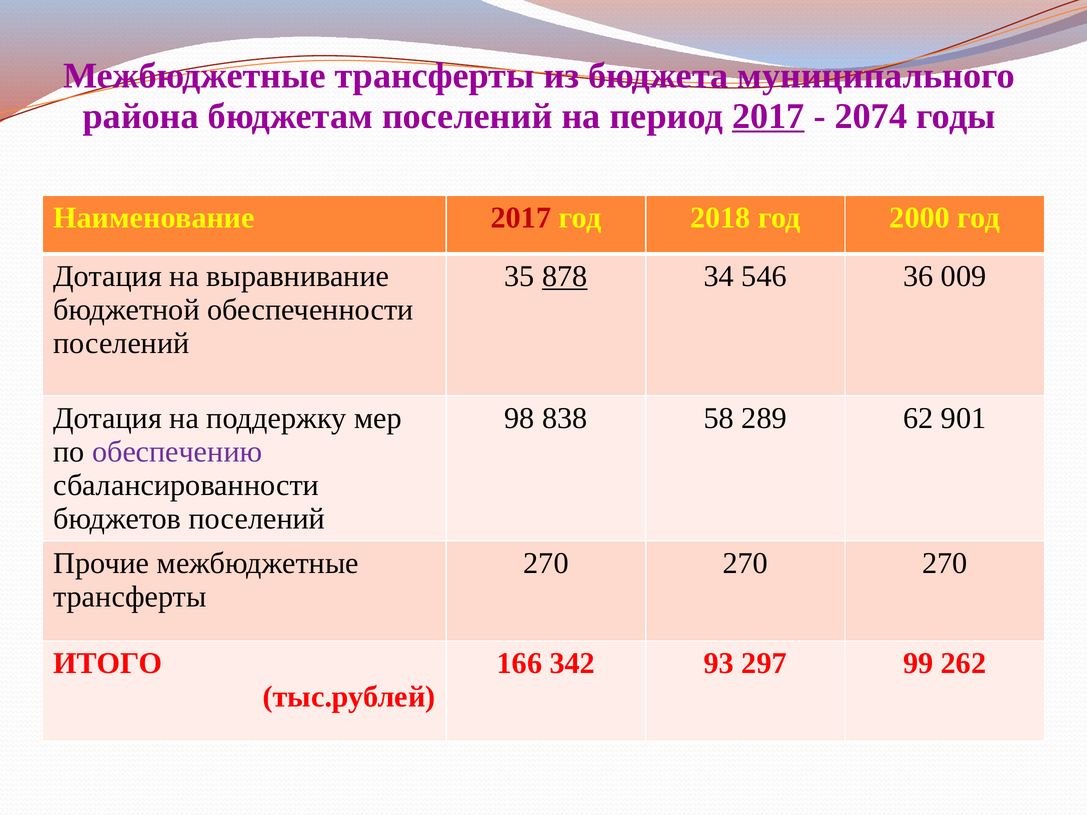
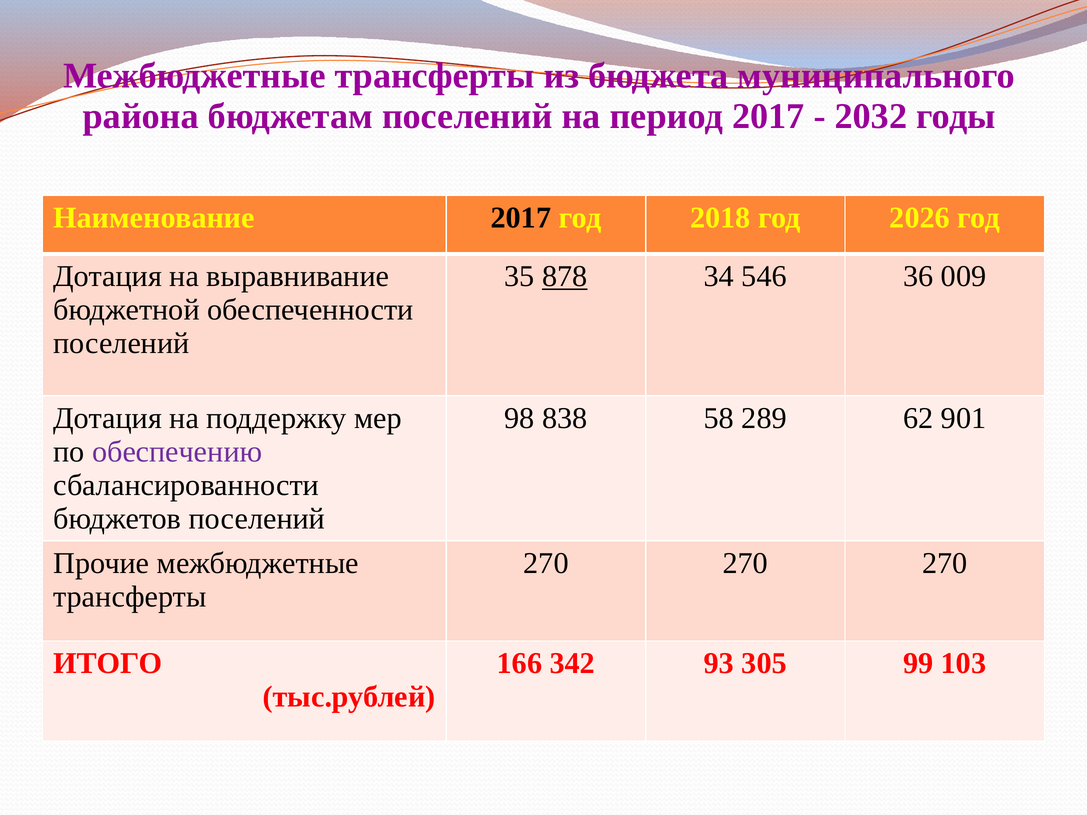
2017 at (768, 116) underline: present -> none
2074: 2074 -> 2032
2017 at (521, 218) colour: red -> black
2000: 2000 -> 2026
297: 297 -> 305
262: 262 -> 103
